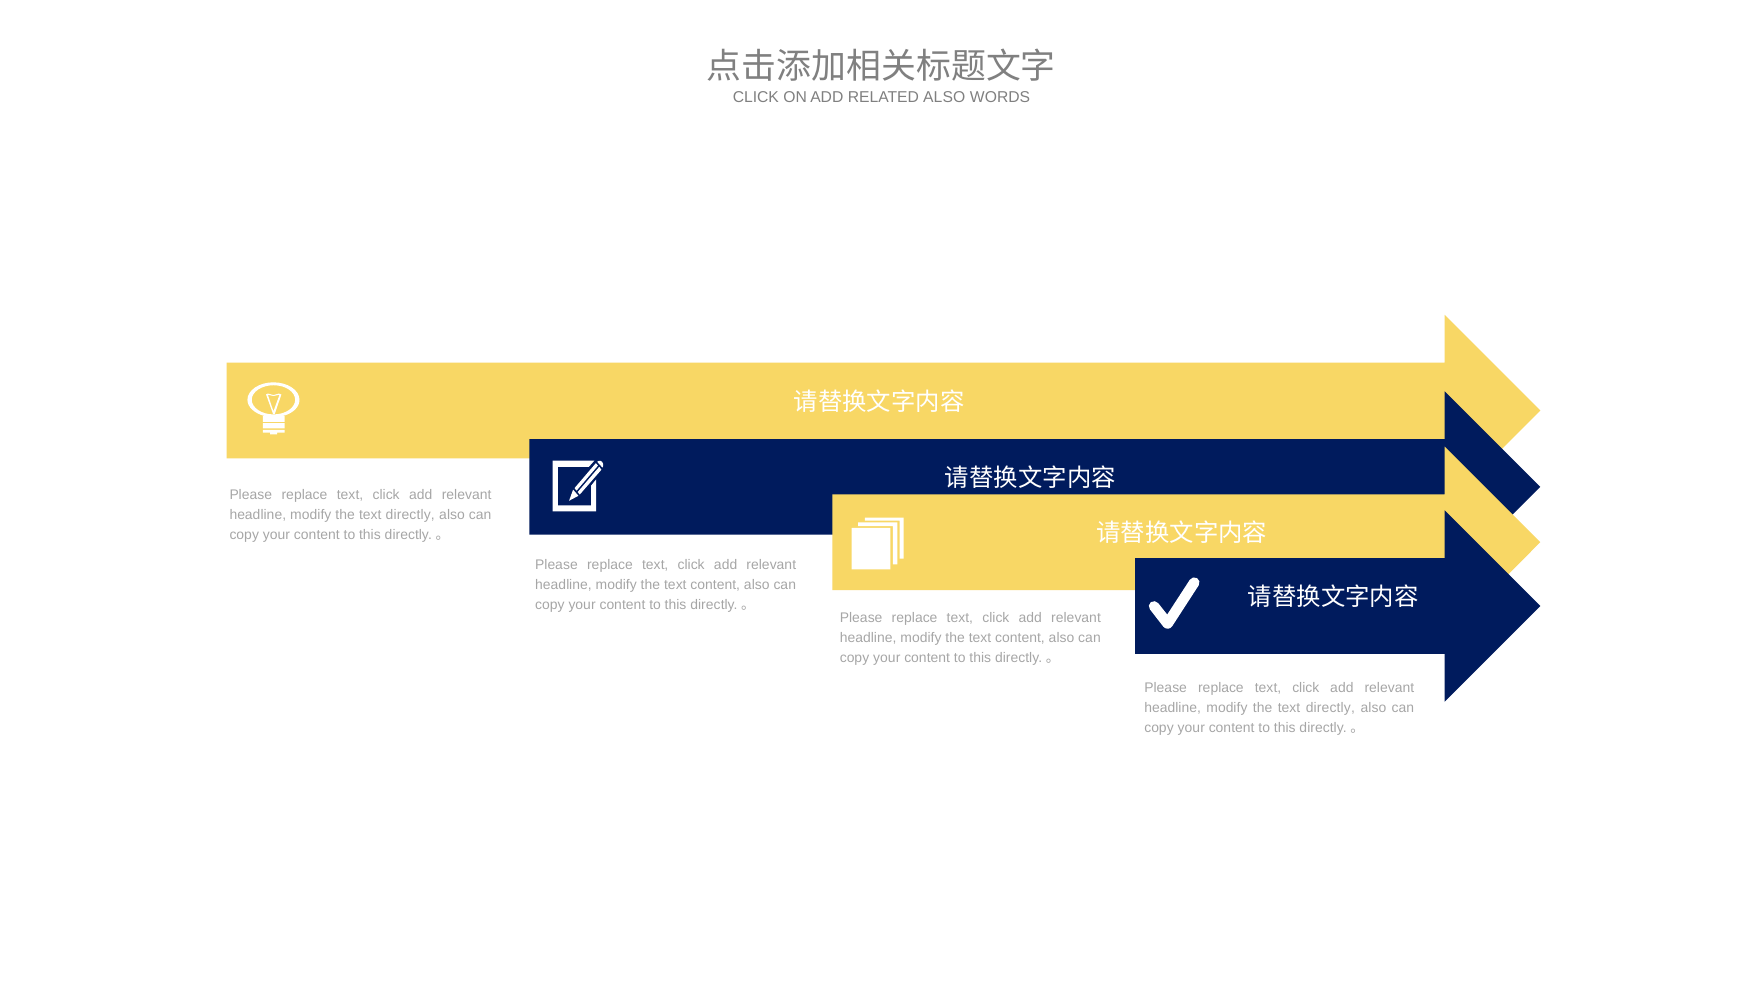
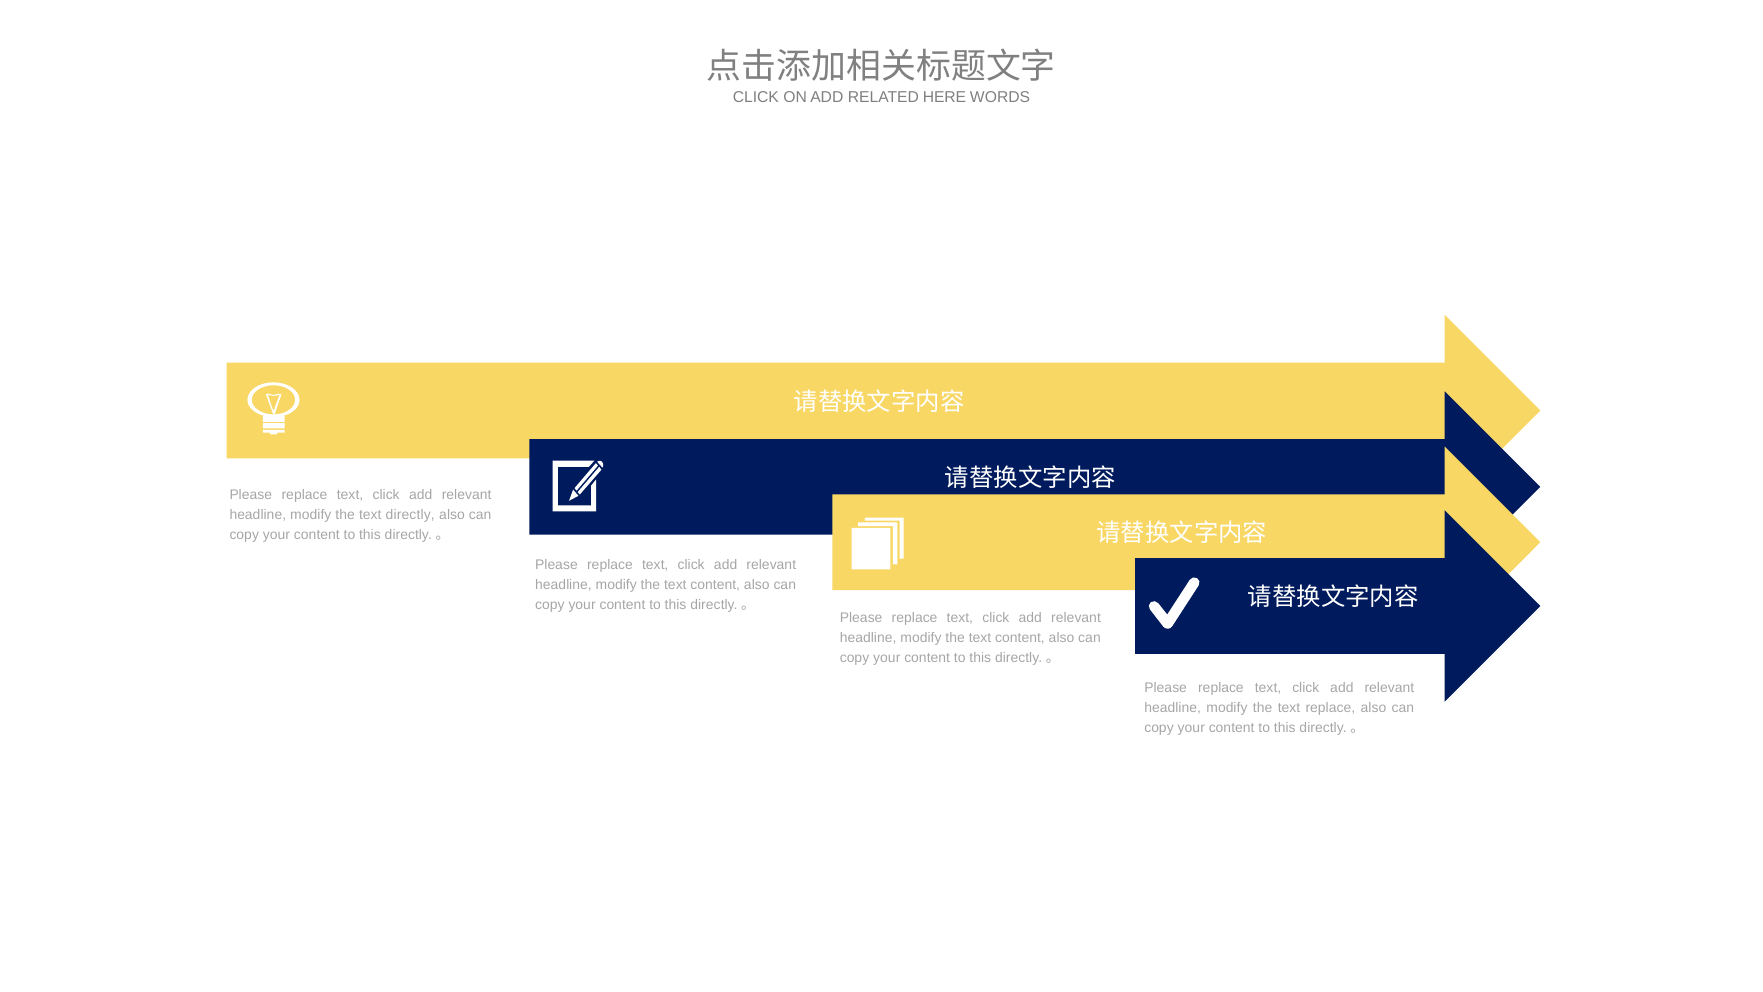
RELATED ALSO: ALSO -> HERE
directly at (1330, 708): directly -> replace
